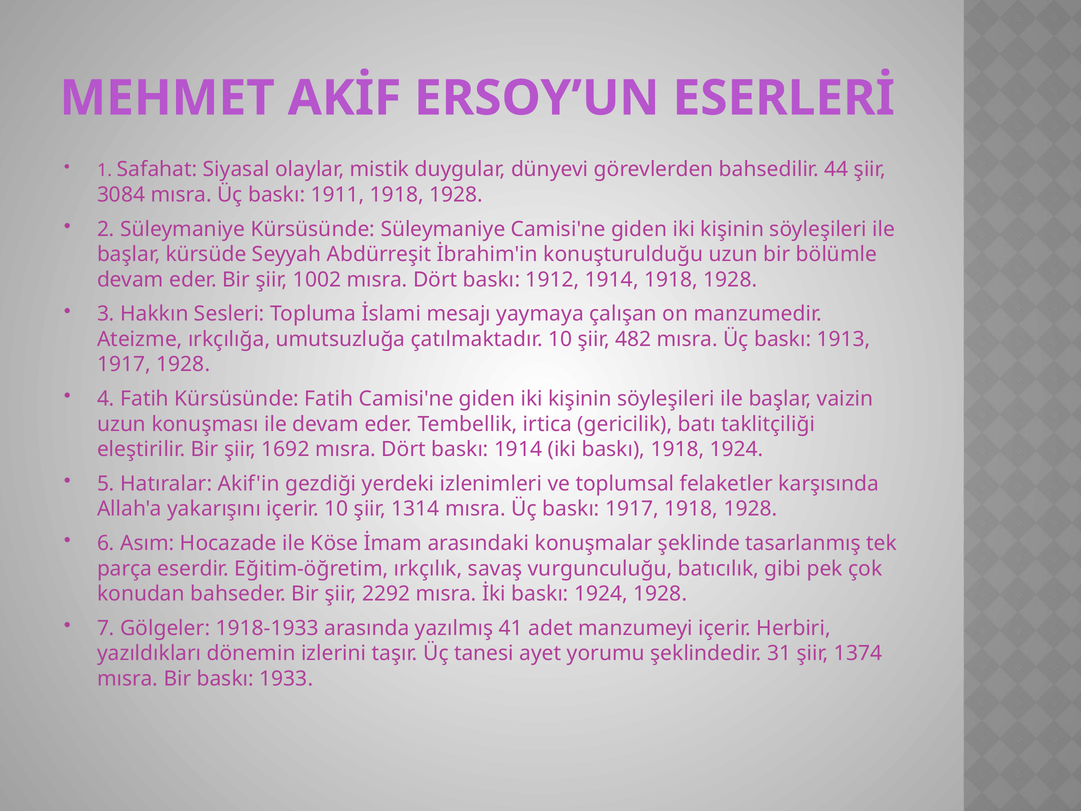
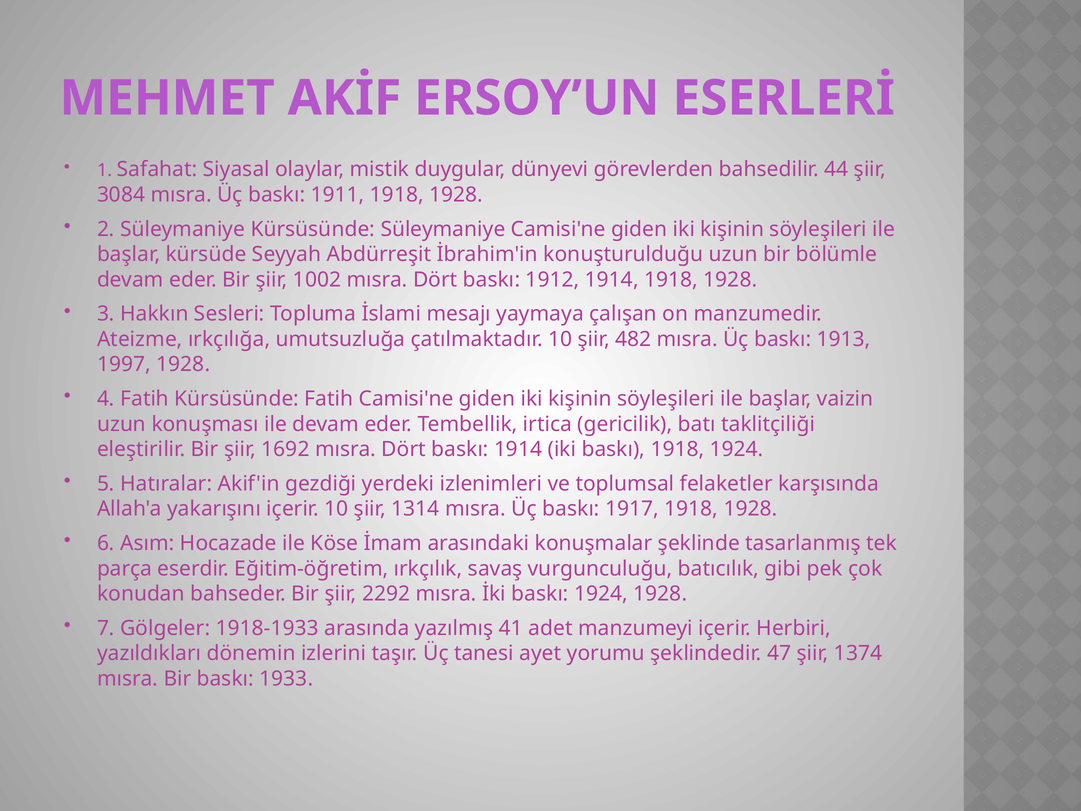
1917 at (124, 364): 1917 -> 1997
31: 31 -> 47
